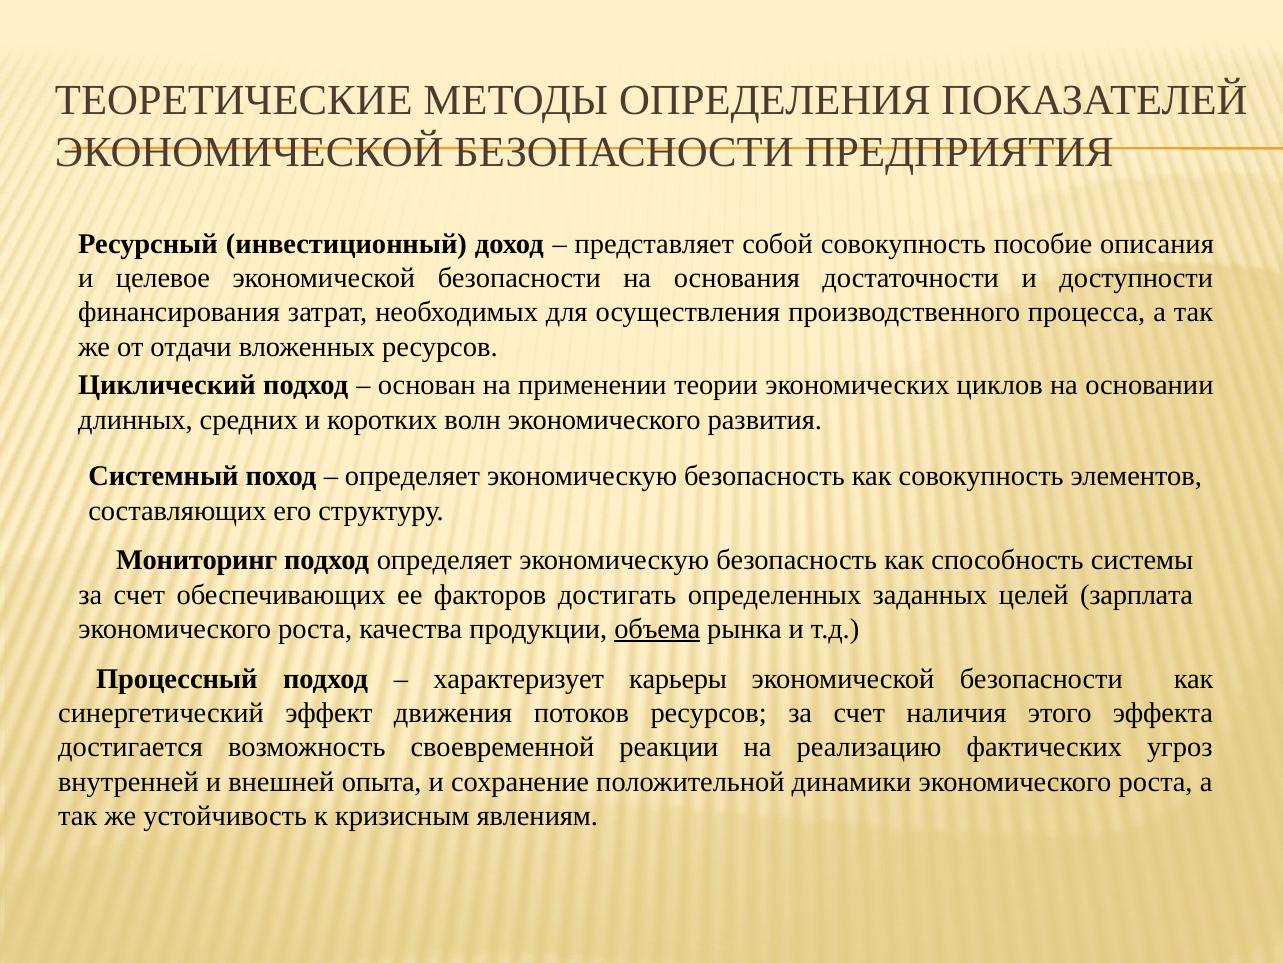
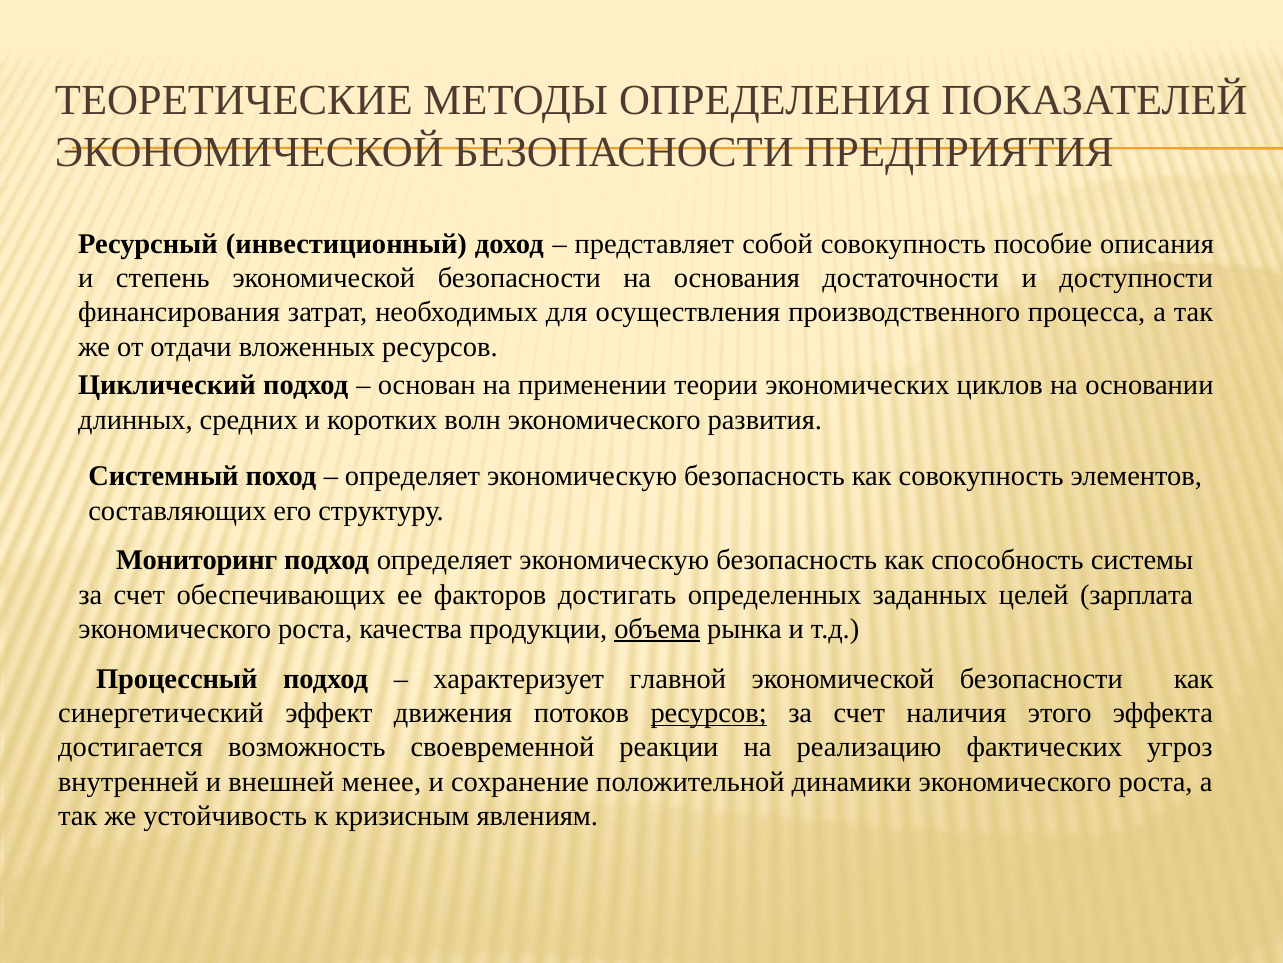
целевое: целевое -> степень
карьеры: карьеры -> главной
ресурсов at (709, 713) underline: none -> present
опыта: опыта -> менее
